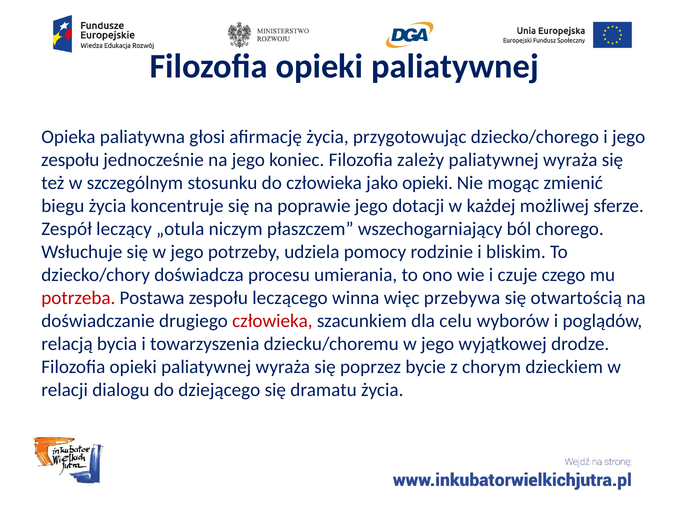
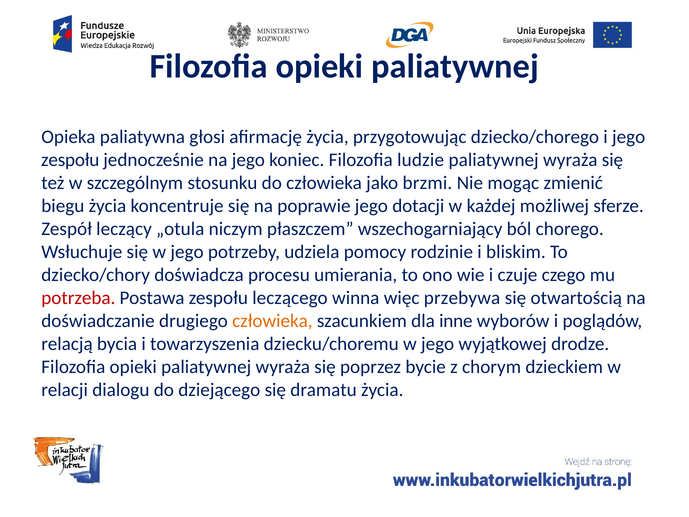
zależy: zależy -> ludzie
jako opieki: opieki -> brzmi
człowieka at (272, 321) colour: red -> orange
celu: celu -> inne
